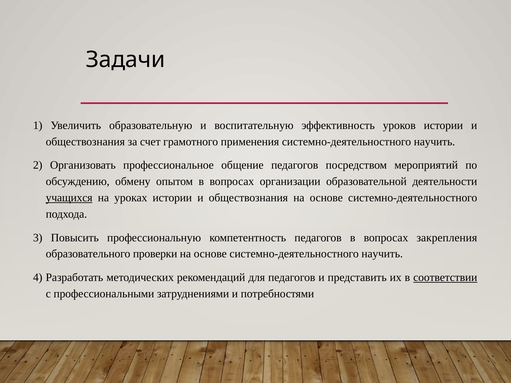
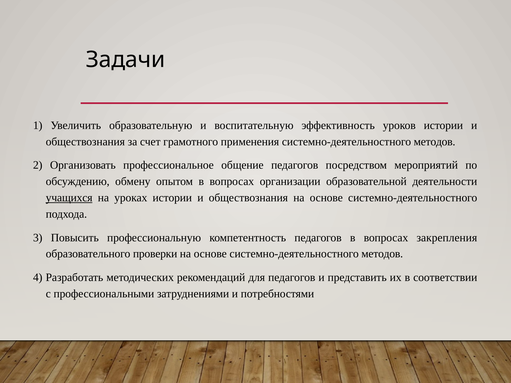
применения системно-деятельностного научить: научить -> методов
основе системно-деятельностного научить: научить -> методов
соответствии underline: present -> none
